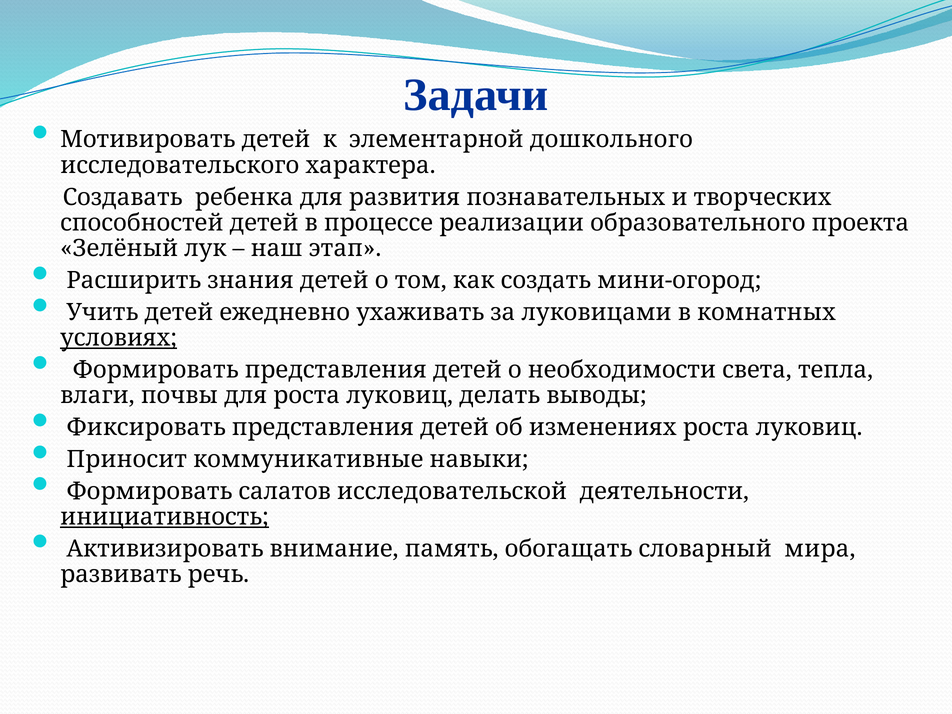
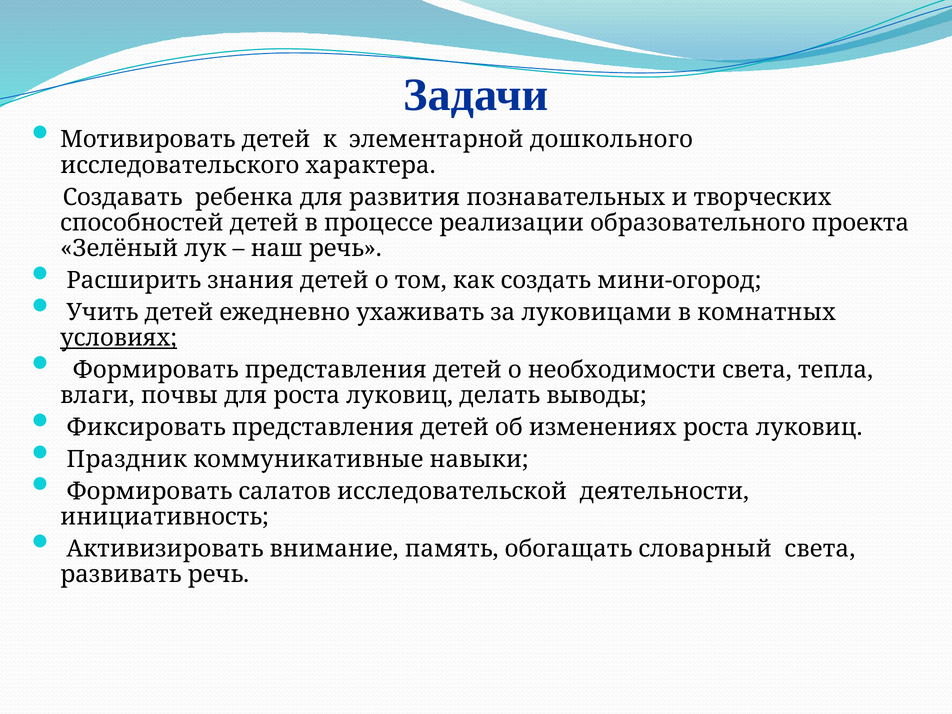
наш этап: этап -> речь
Приносит: Приносит -> Праздник
инициативность underline: present -> none
словарный мира: мира -> света
